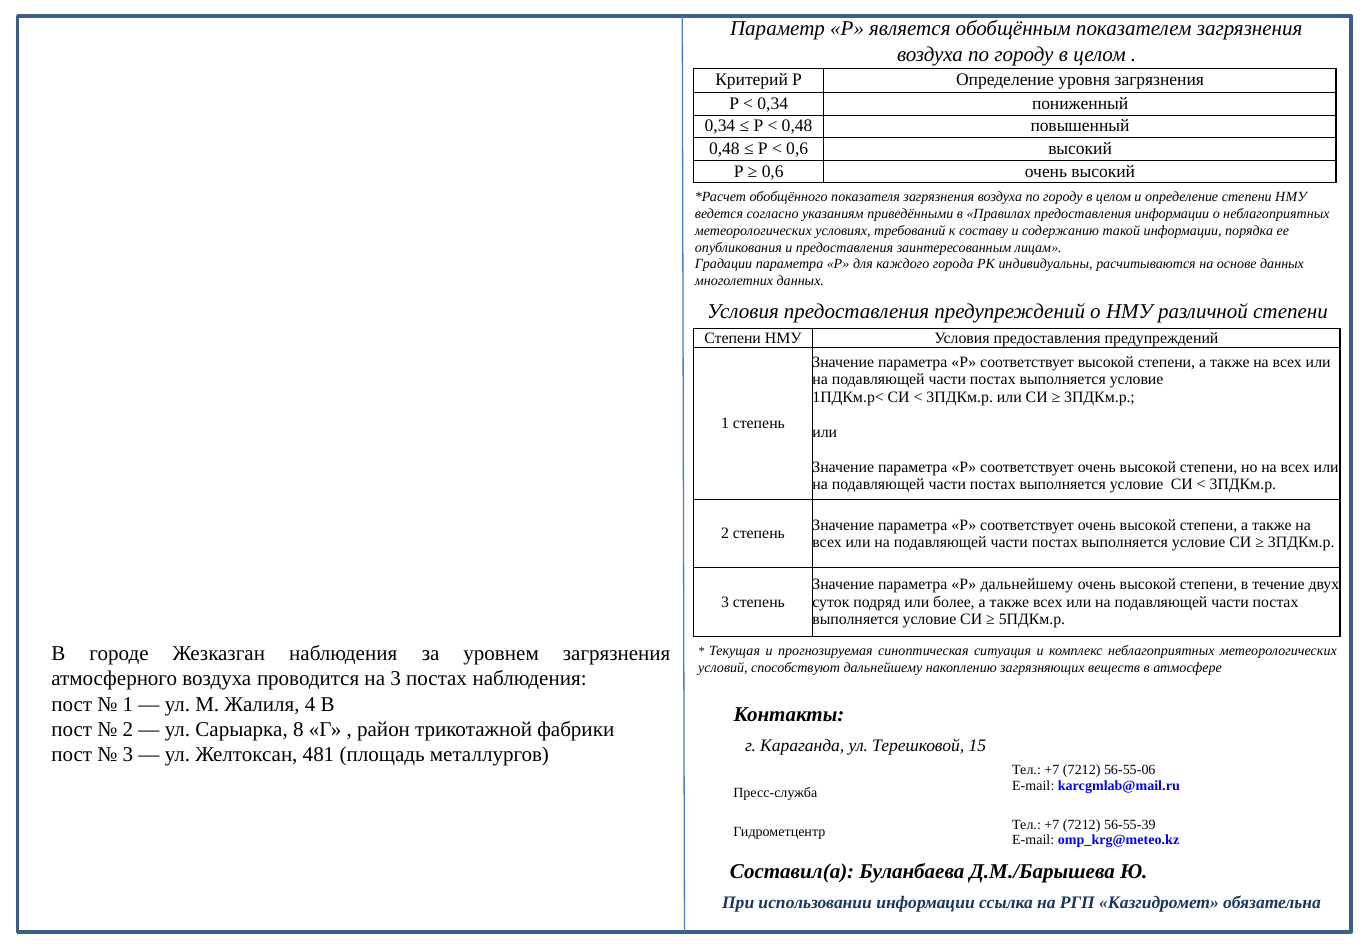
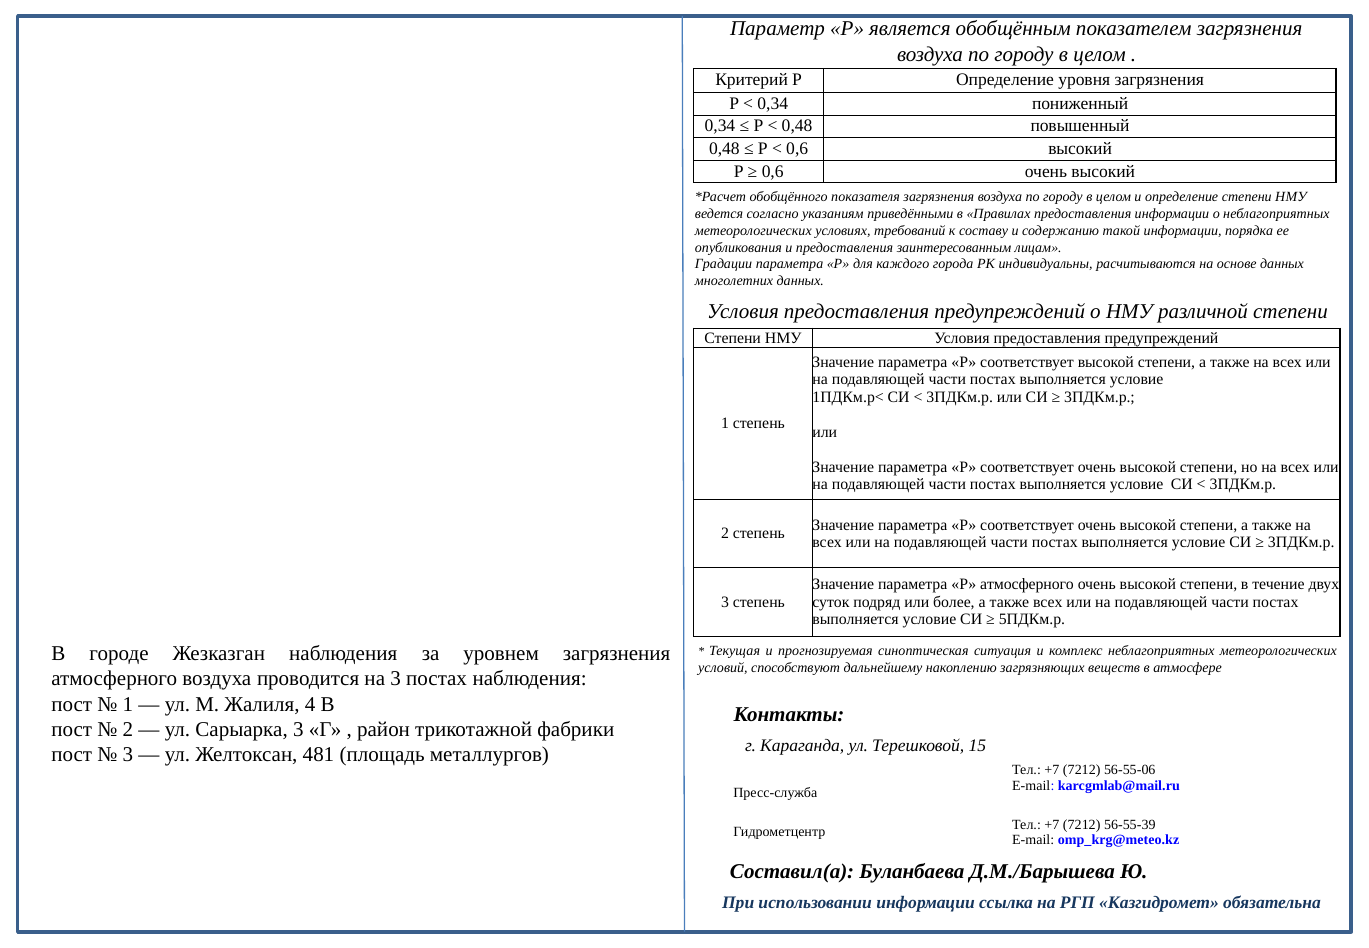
Р дальнейшему: дальнейшему -> атмосферного
Сарыарка 8: 8 -> 3
